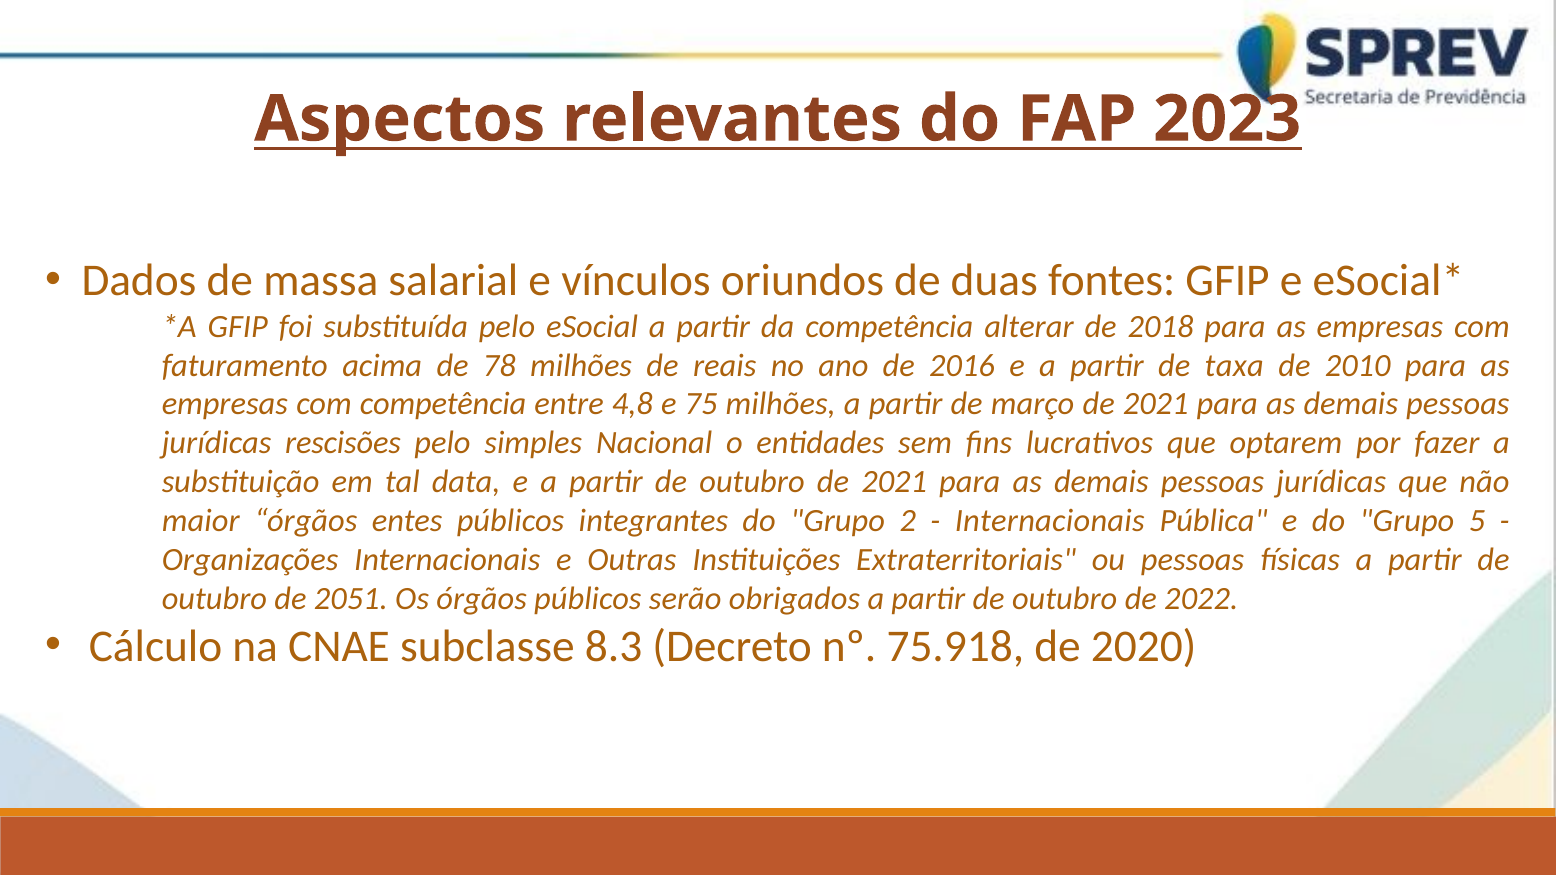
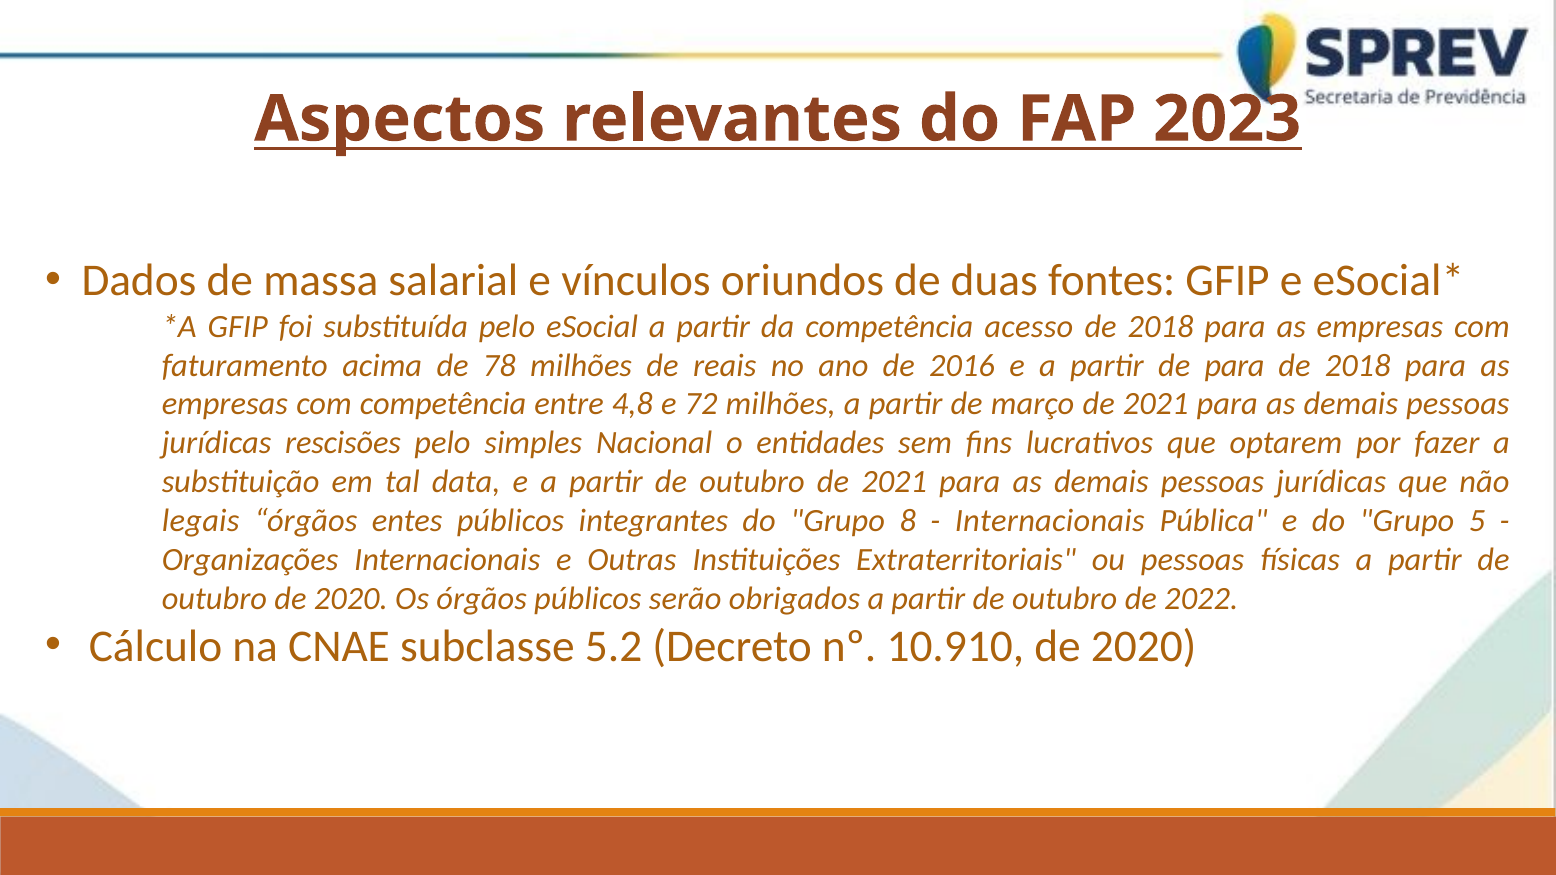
alterar: alterar -> acesso
de taxa: taxa -> para
2010 at (1358, 365): 2010 -> 2018
75: 75 -> 72
maior: maior -> legais
2: 2 -> 8
outubro de 2051: 2051 -> 2020
8.3: 8.3 -> 5.2
75.918: 75.918 -> 10.910
